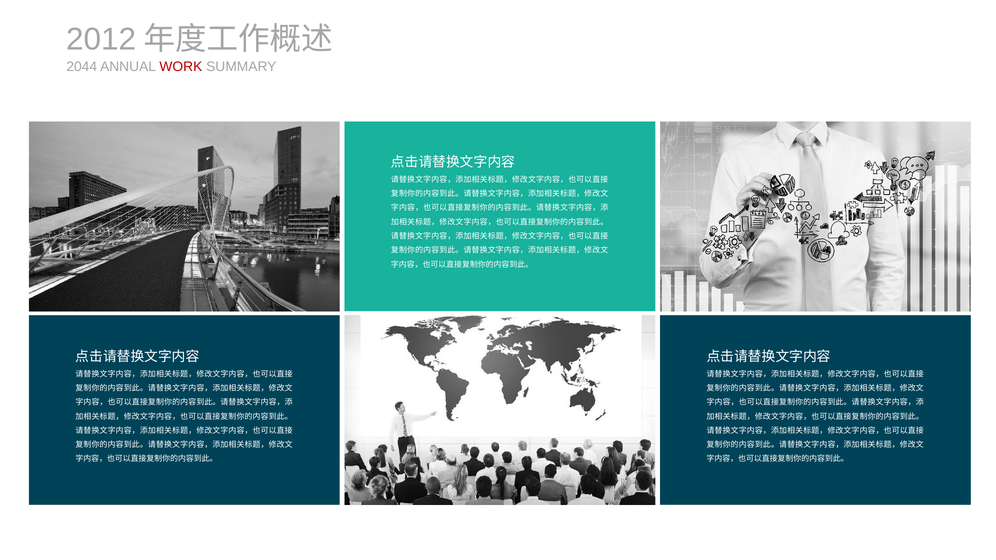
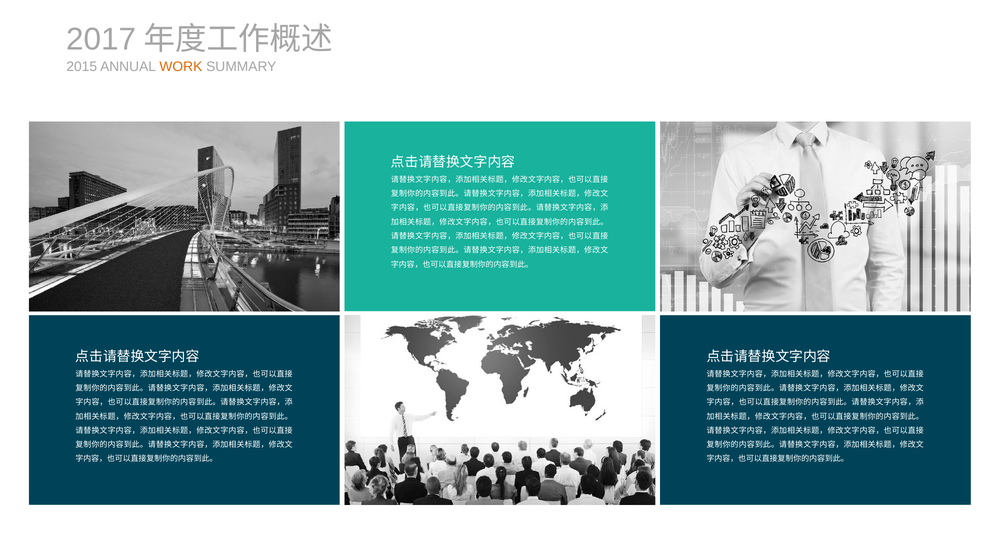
2012: 2012 -> 2017
2044: 2044 -> 2015
WORK colour: red -> orange
